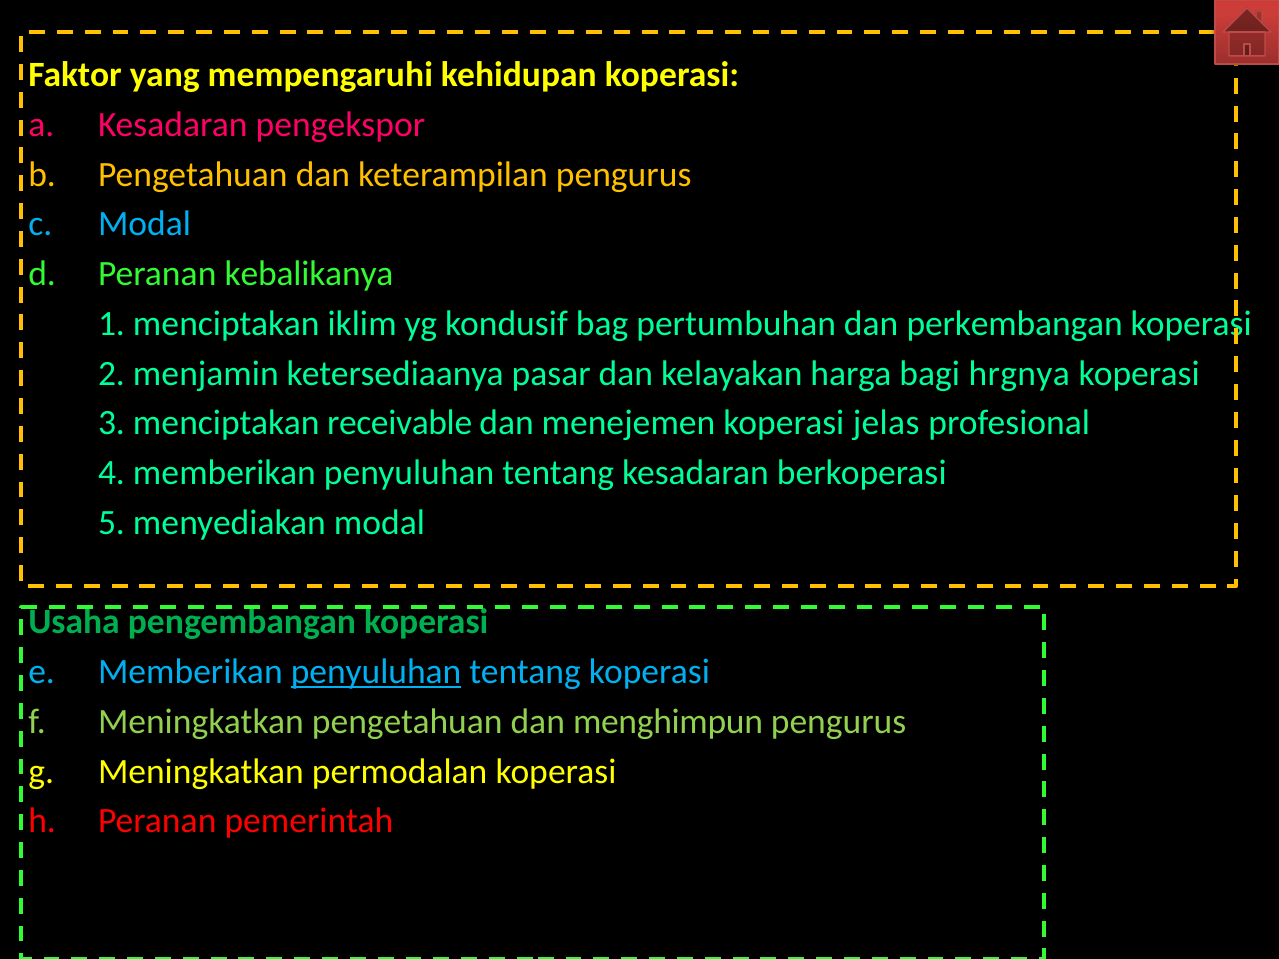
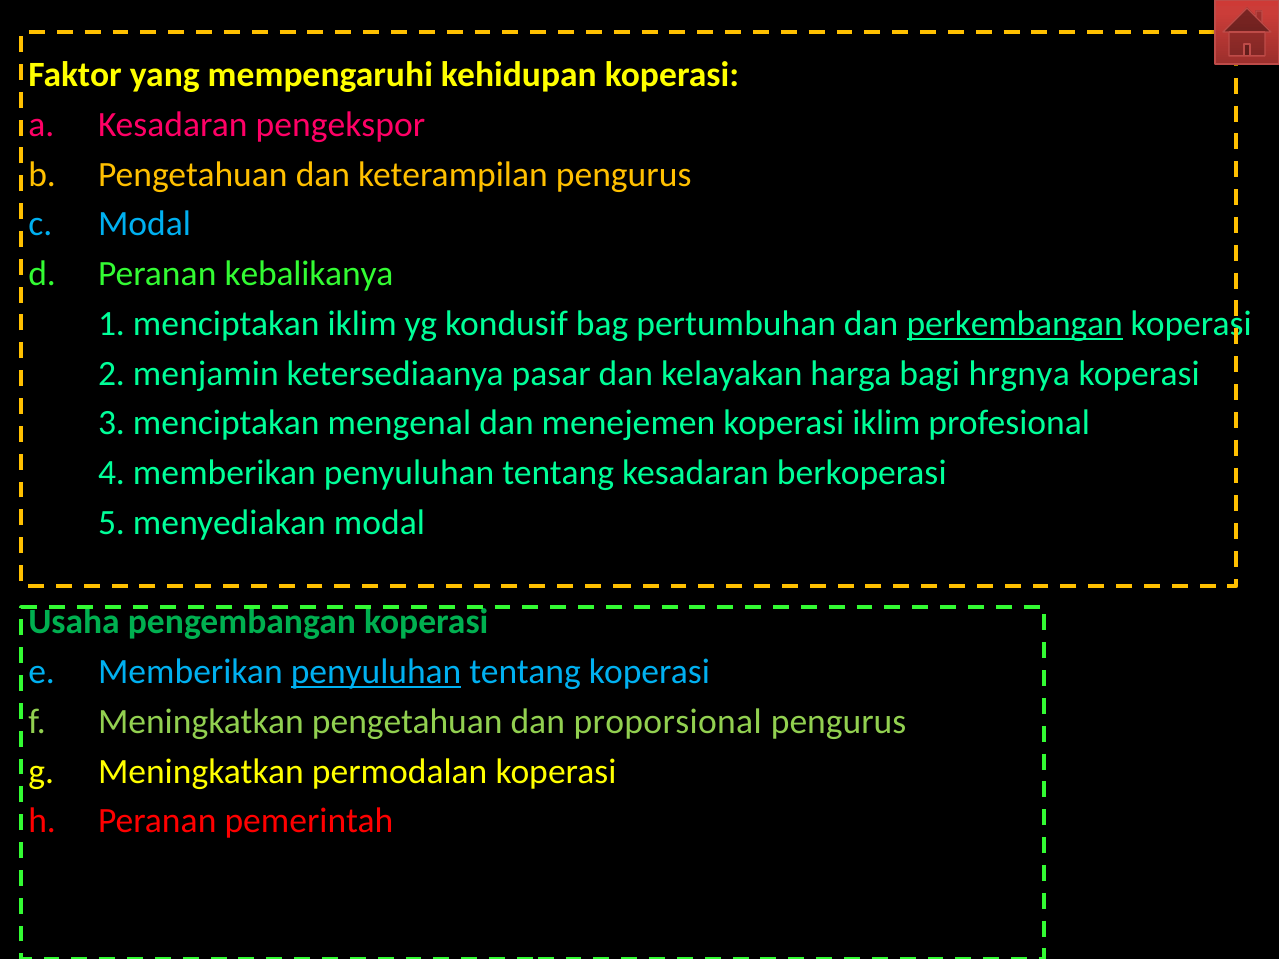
perkembangan underline: none -> present
receivable: receivable -> mengenal
koperasi jelas: jelas -> iklim
menghimpun: menghimpun -> proporsional
